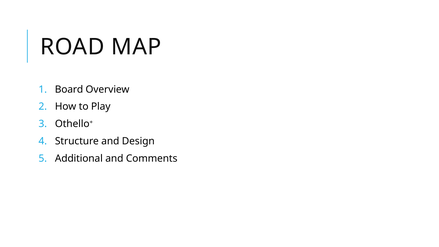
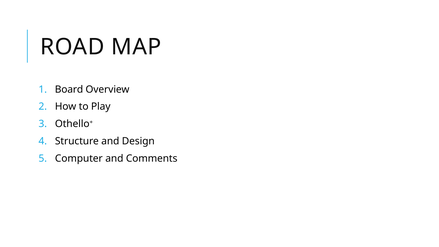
Additional: Additional -> Computer
